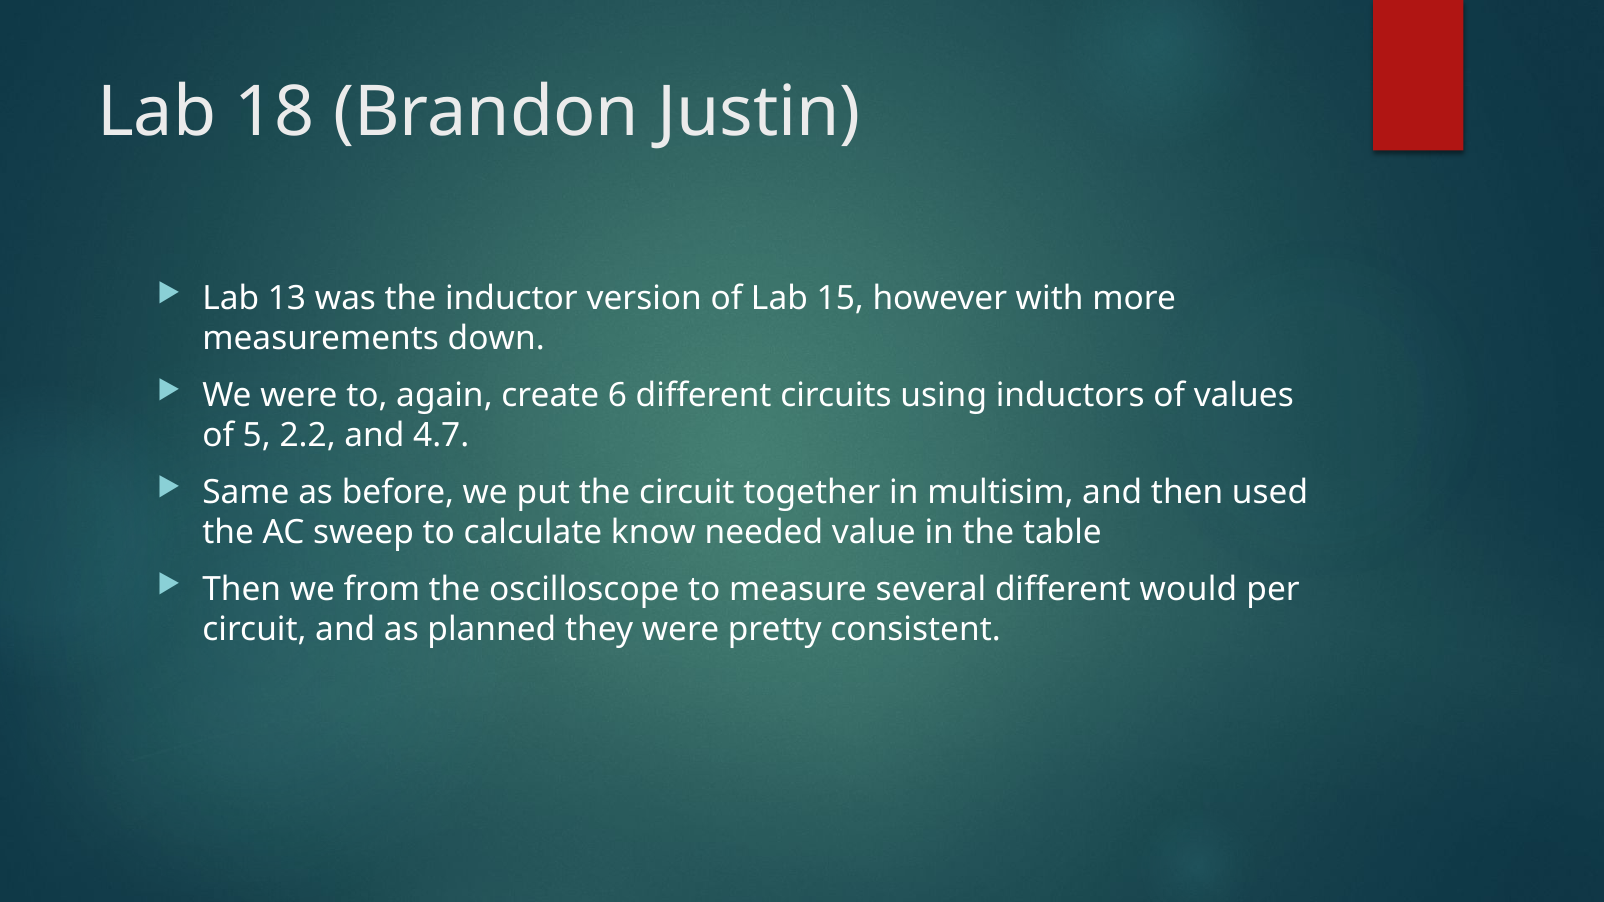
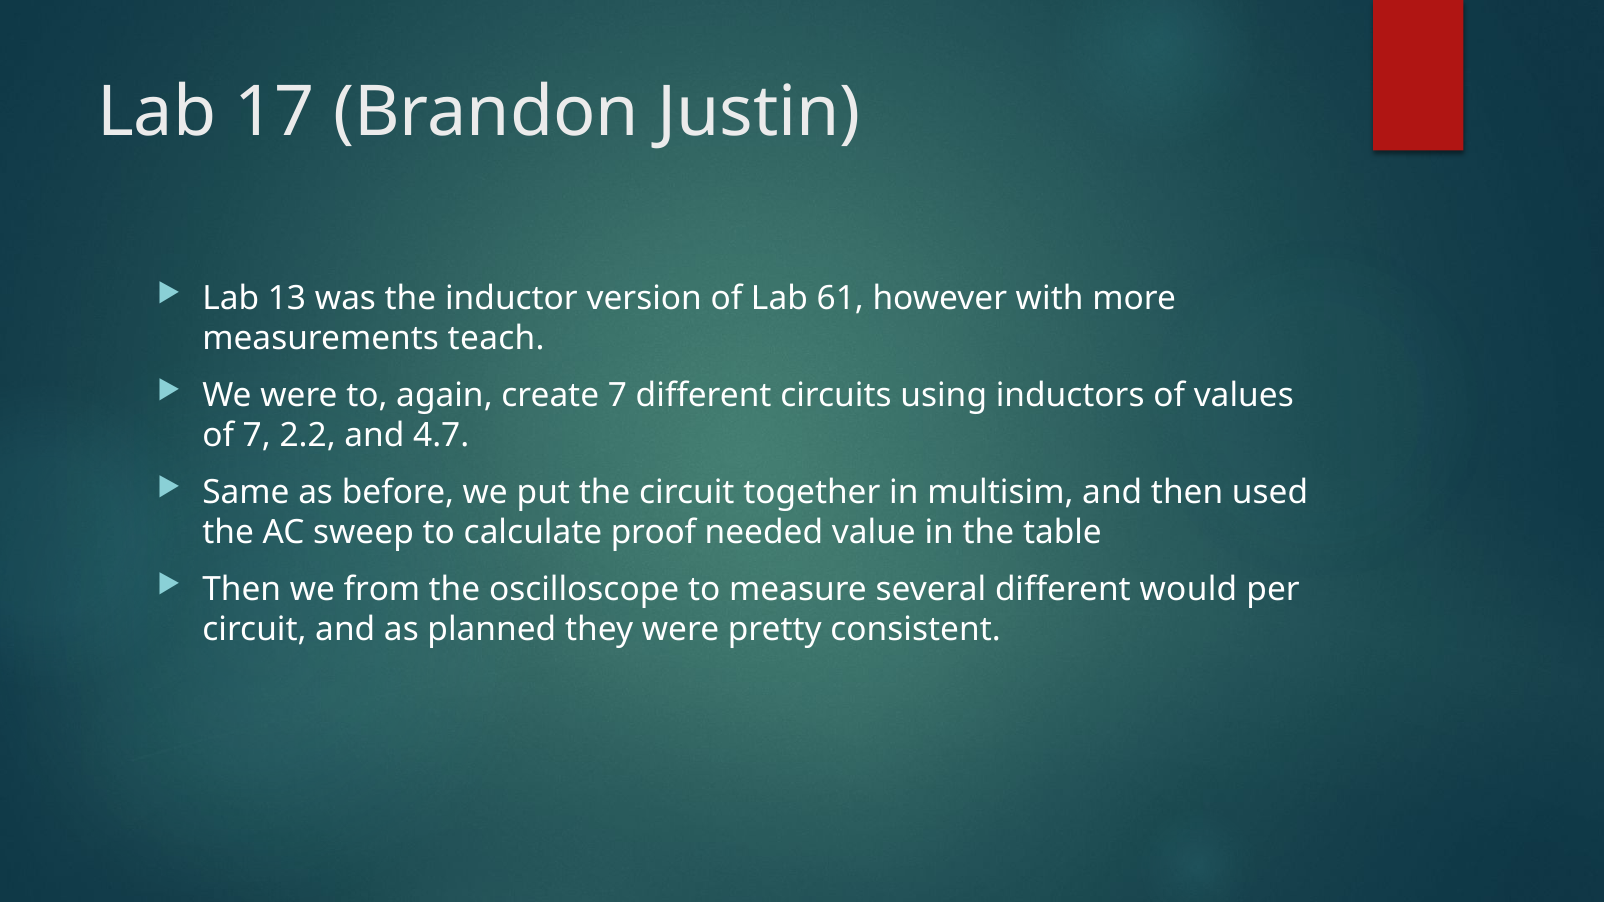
18: 18 -> 17
15: 15 -> 61
down: down -> teach
create 6: 6 -> 7
of 5: 5 -> 7
know: know -> proof
